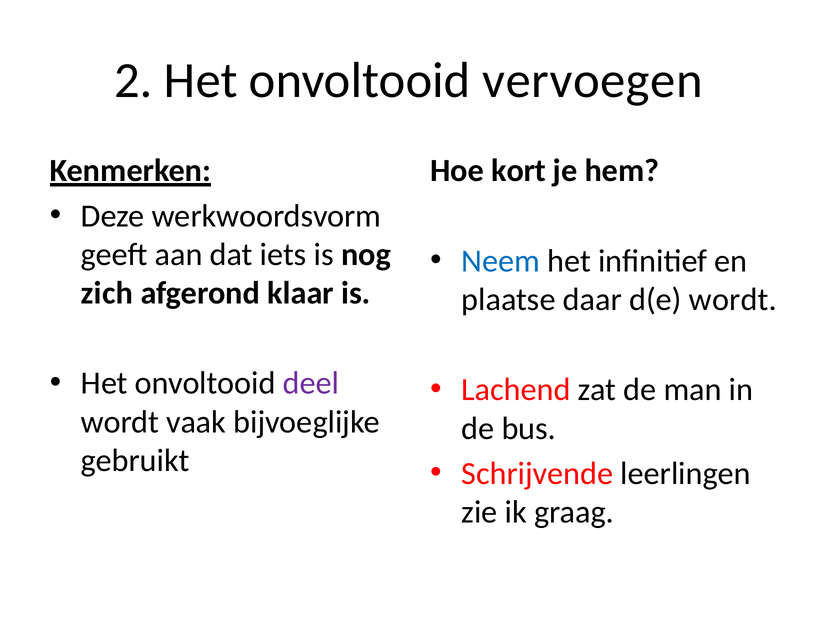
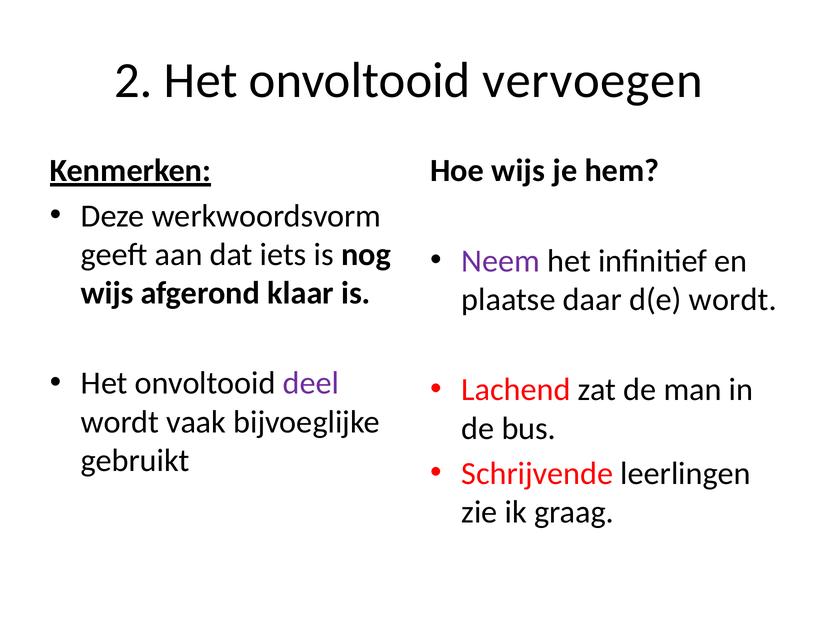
Hoe kort: kort -> wijs
Neem colour: blue -> purple
zich at (107, 293): zich -> wijs
